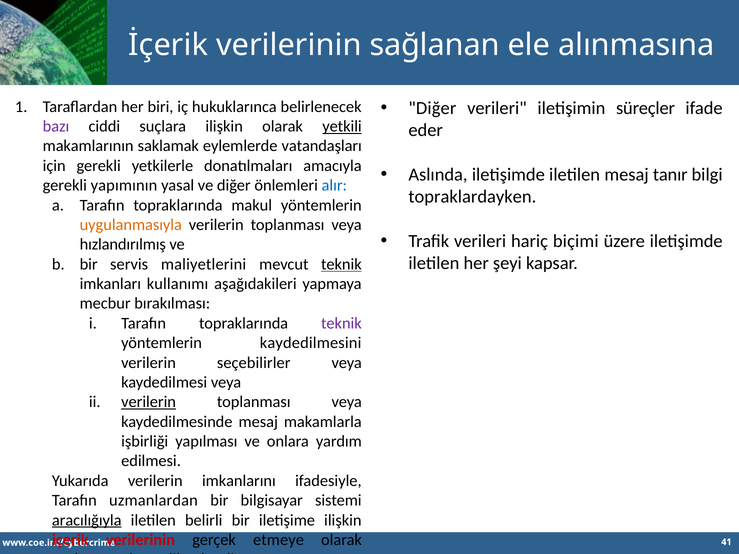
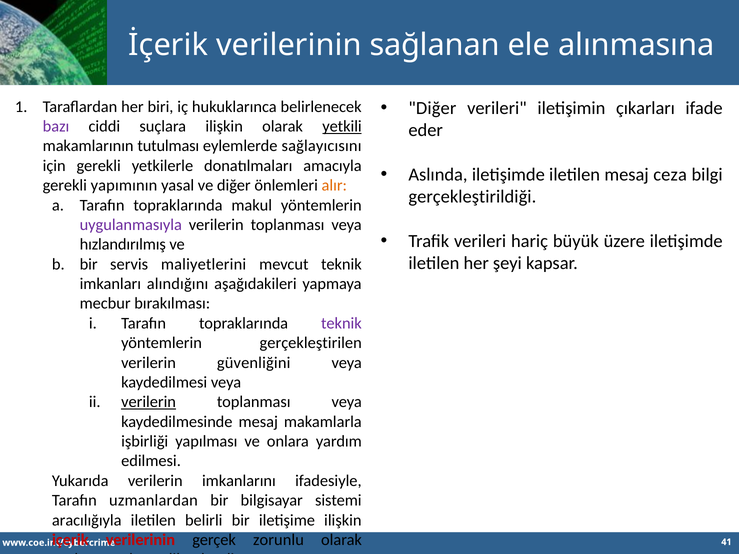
süreçler: süreçler -> çıkarları
saklamak: saklamak -> tutulması
vatandaşları: vatandaşları -> sağlayıcısını
tanır: tanır -> ceza
alır colour: blue -> orange
topraklardayken: topraklardayken -> gerçekleştirildiği
uygulanmasıyla colour: orange -> purple
biçimi: biçimi -> büyük
teknik at (341, 264) underline: present -> none
kullanımı: kullanımı -> alındığını
kaydedilmesini: kaydedilmesini -> gerçekleştirilen
seçebilirler: seçebilirler -> güvenliğini
aracılığıyla underline: present -> none
etmeye: etmeye -> zorunlu
